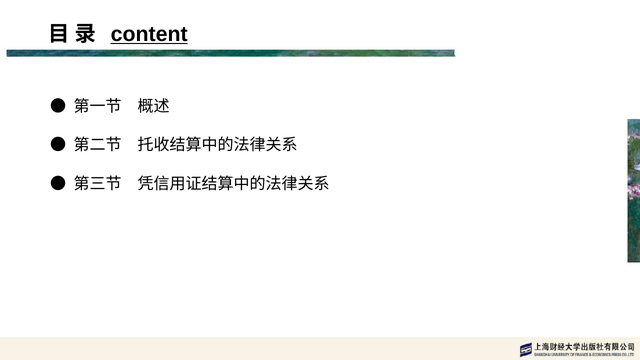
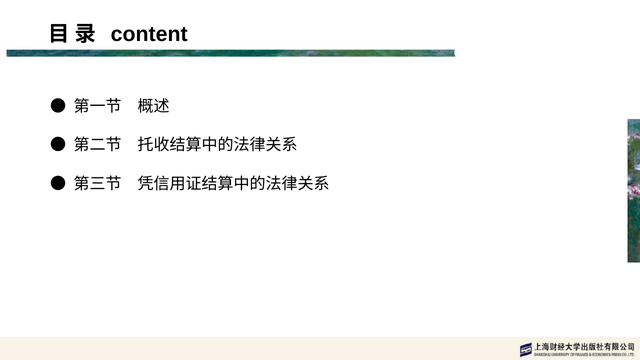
content underline: present -> none
